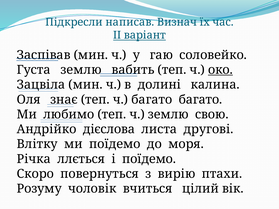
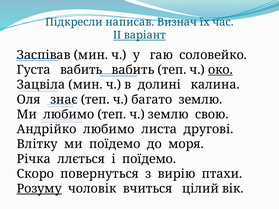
Густа землю: землю -> вабить
багато багато: багато -> землю
Андрійко дієслова: дієслова -> любимо
Розуму underline: none -> present
